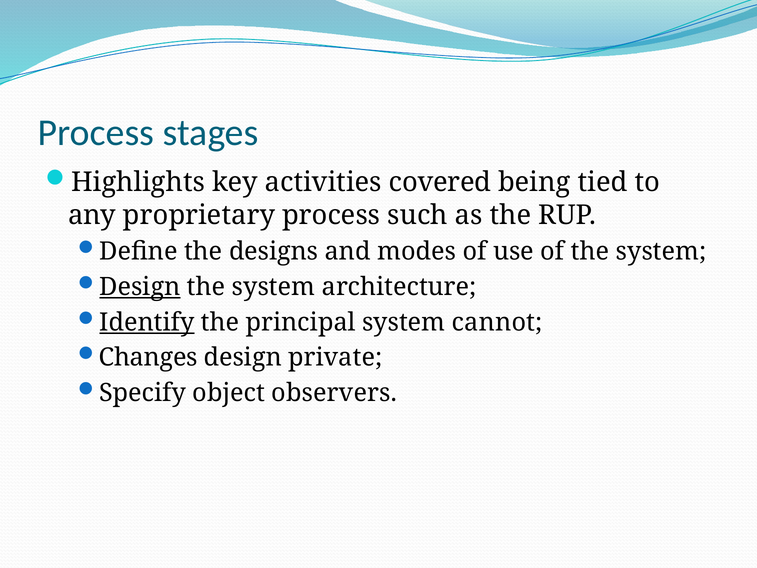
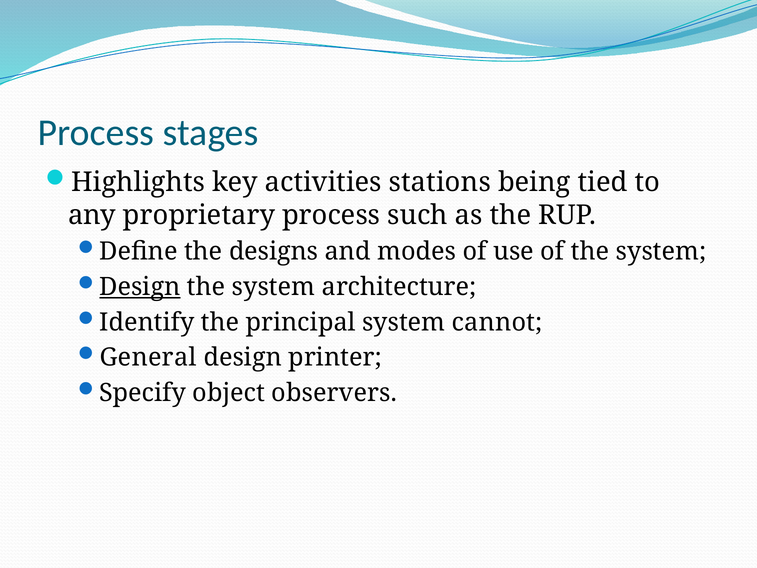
covered: covered -> stations
Identify underline: present -> none
Changes: Changes -> General
private: private -> printer
